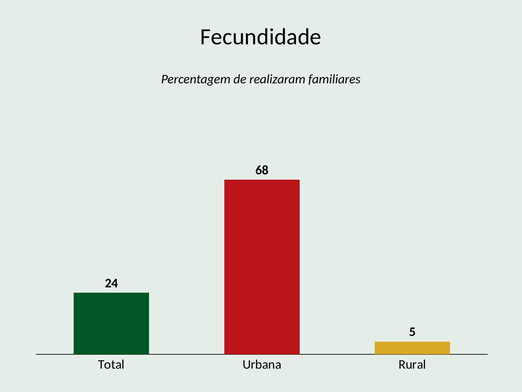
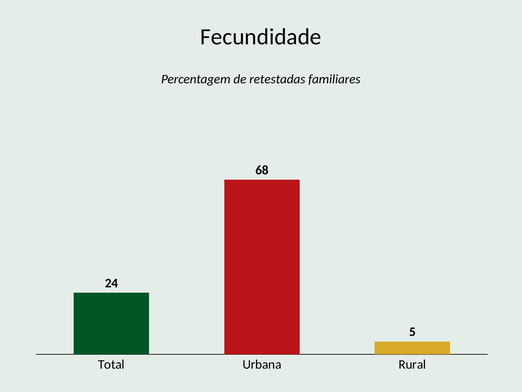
realizaram: realizaram -> retestadas
